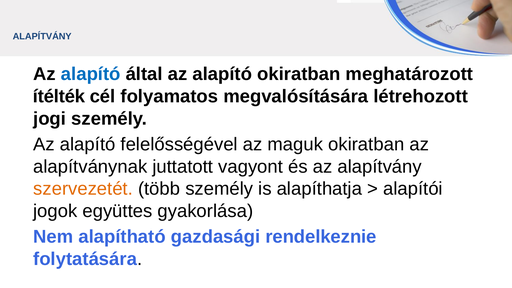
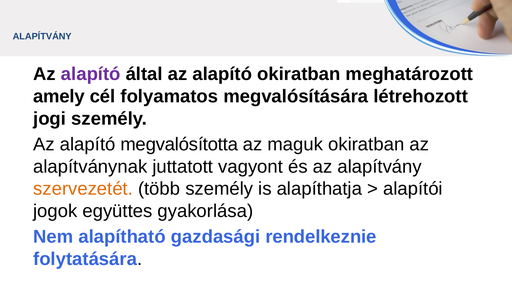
alapító at (91, 74) colour: blue -> purple
ítélték: ítélték -> amely
felelősségével: felelősségével -> megvalósította
